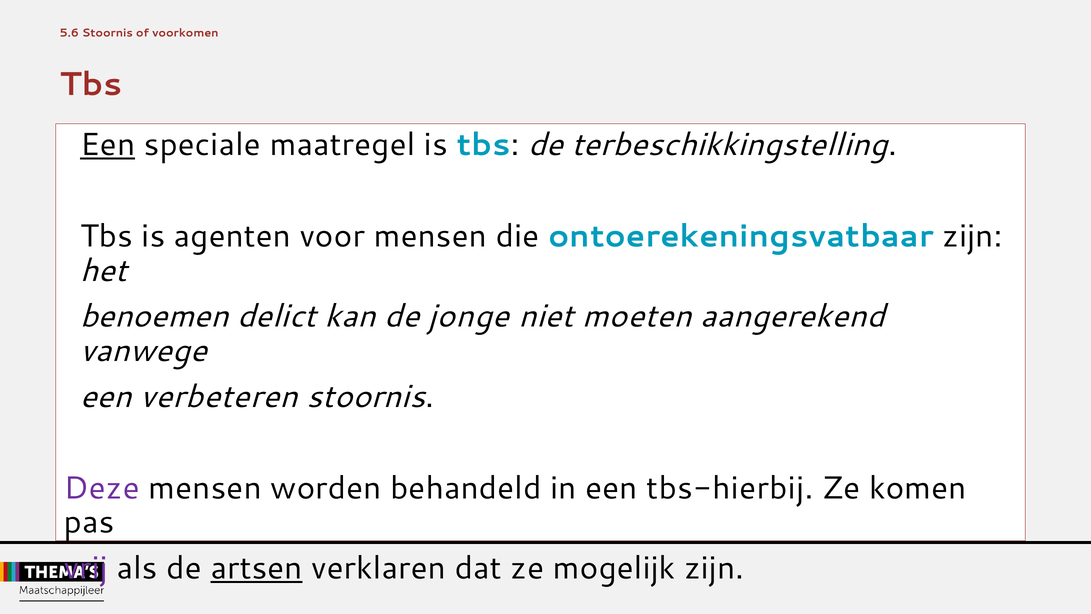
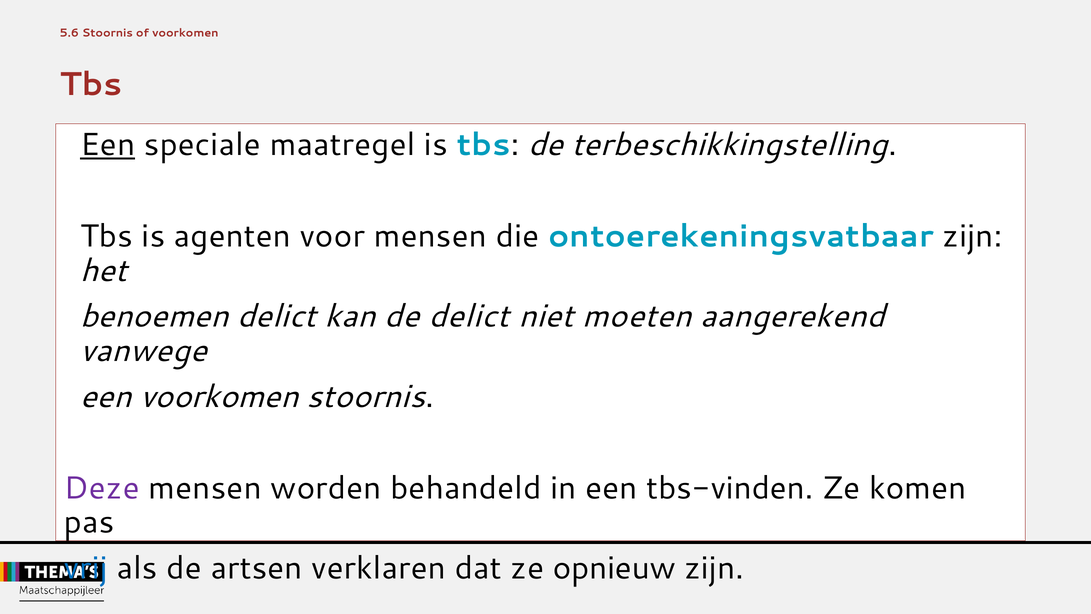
de jonge: jonge -> delict
een verbeteren: verbeteren -> voorkomen
tbs-hierbij: tbs-hierbij -> tbs-vinden
vrij colour: purple -> blue
artsen underline: present -> none
mogelijk: mogelijk -> opnieuw
